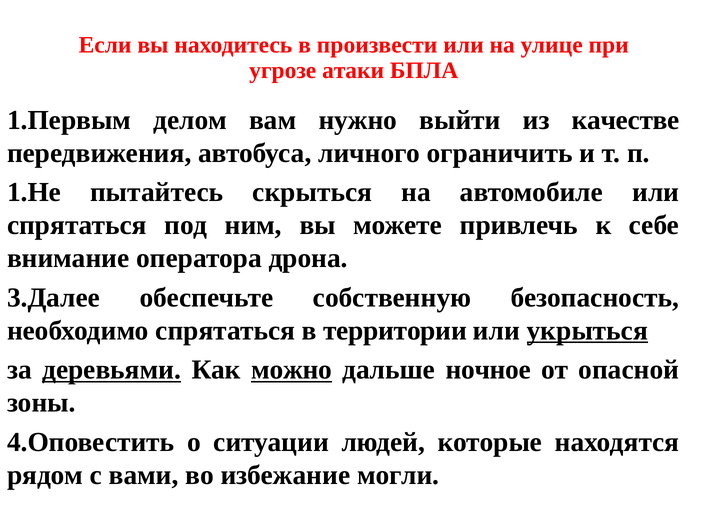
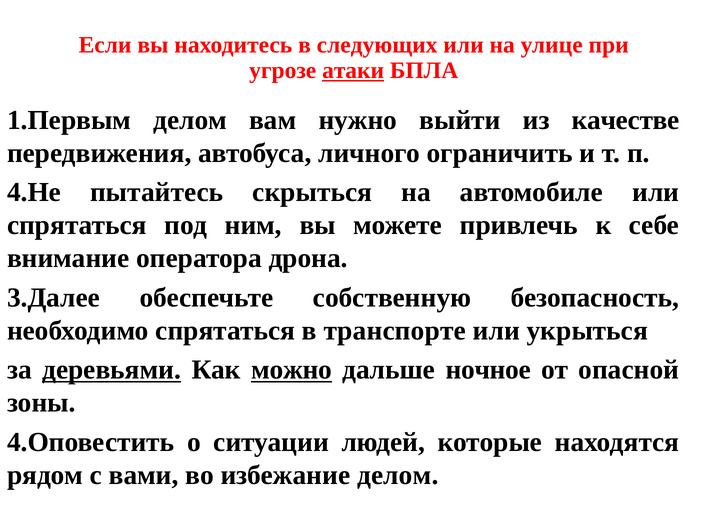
произвести: произвести -> следующих
атаки underline: none -> present
1.Не: 1.Не -> 4.Не
территории: территории -> транспорте
укрыться underline: present -> none
избежание могли: могли -> делом
